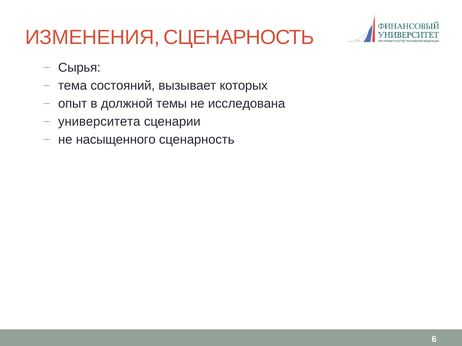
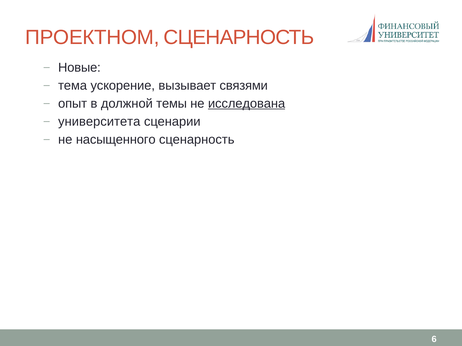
ИЗМЕНЕНИЯ: ИЗМЕНЕНИЯ -> ПРОЕКТНОМ
Сырья: Сырья -> Новые
состояний: состояний -> ускорение
которых: которых -> связями
исследована underline: none -> present
